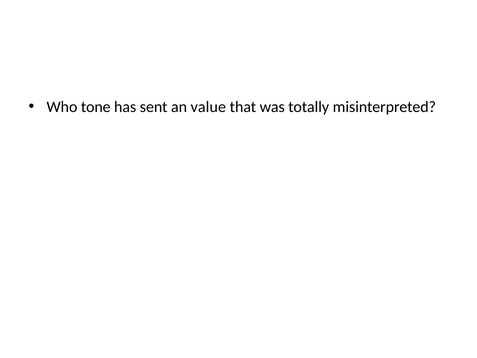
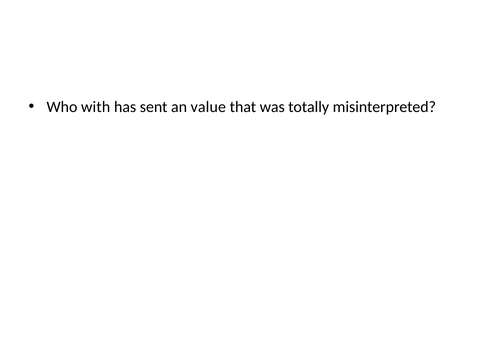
tone: tone -> with
